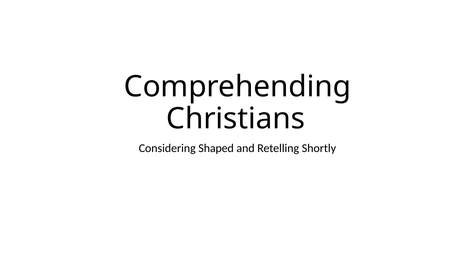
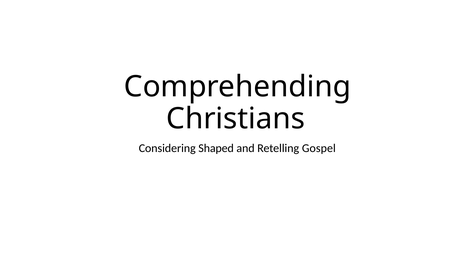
Shortly: Shortly -> Gospel
